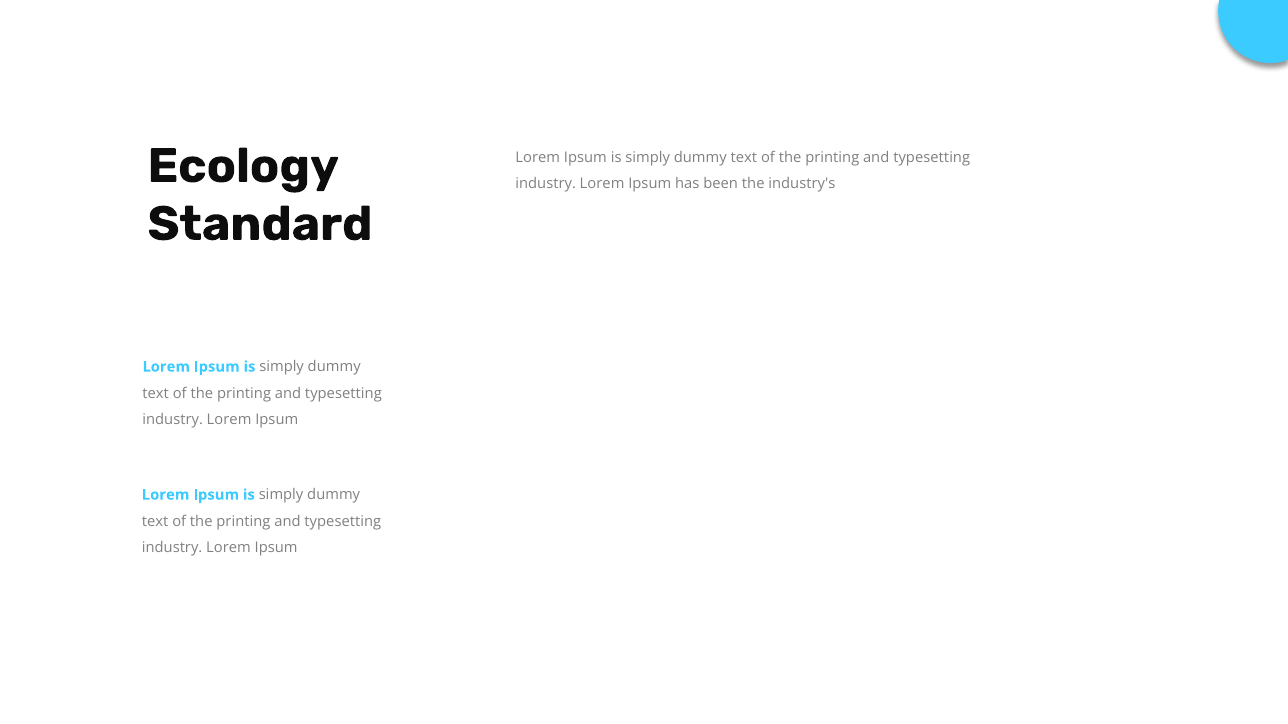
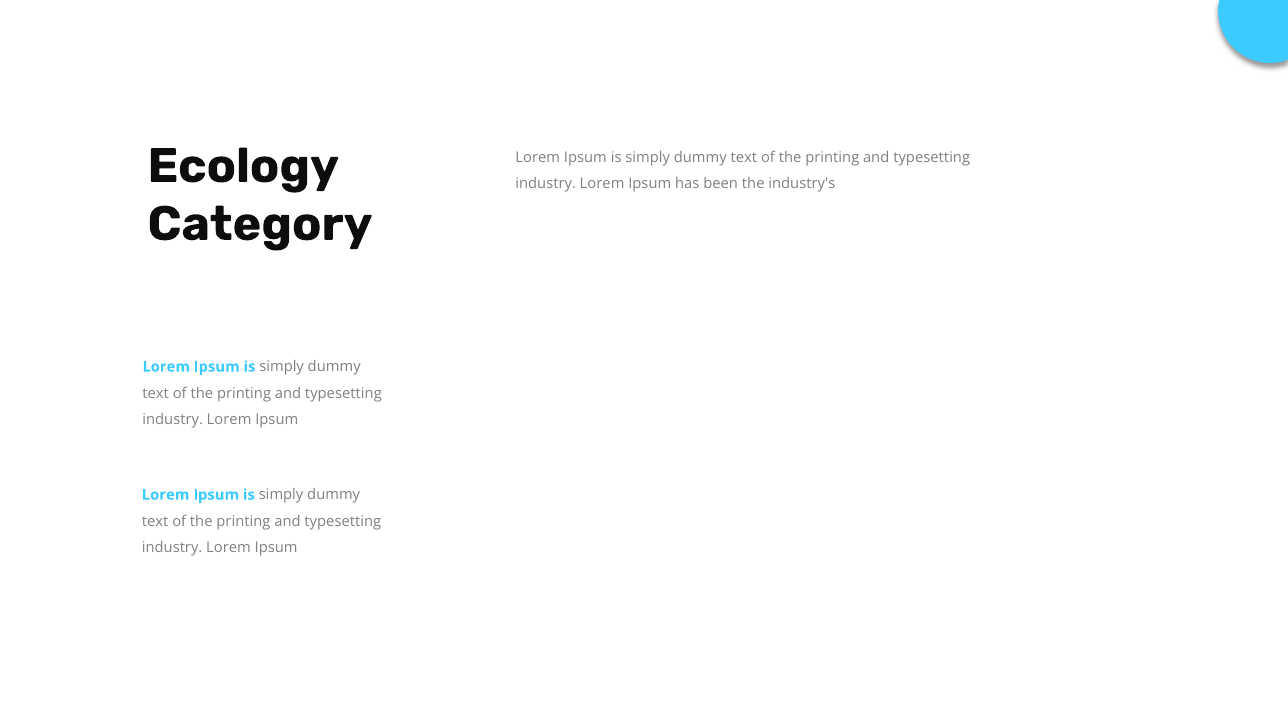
Standard: Standard -> Category
